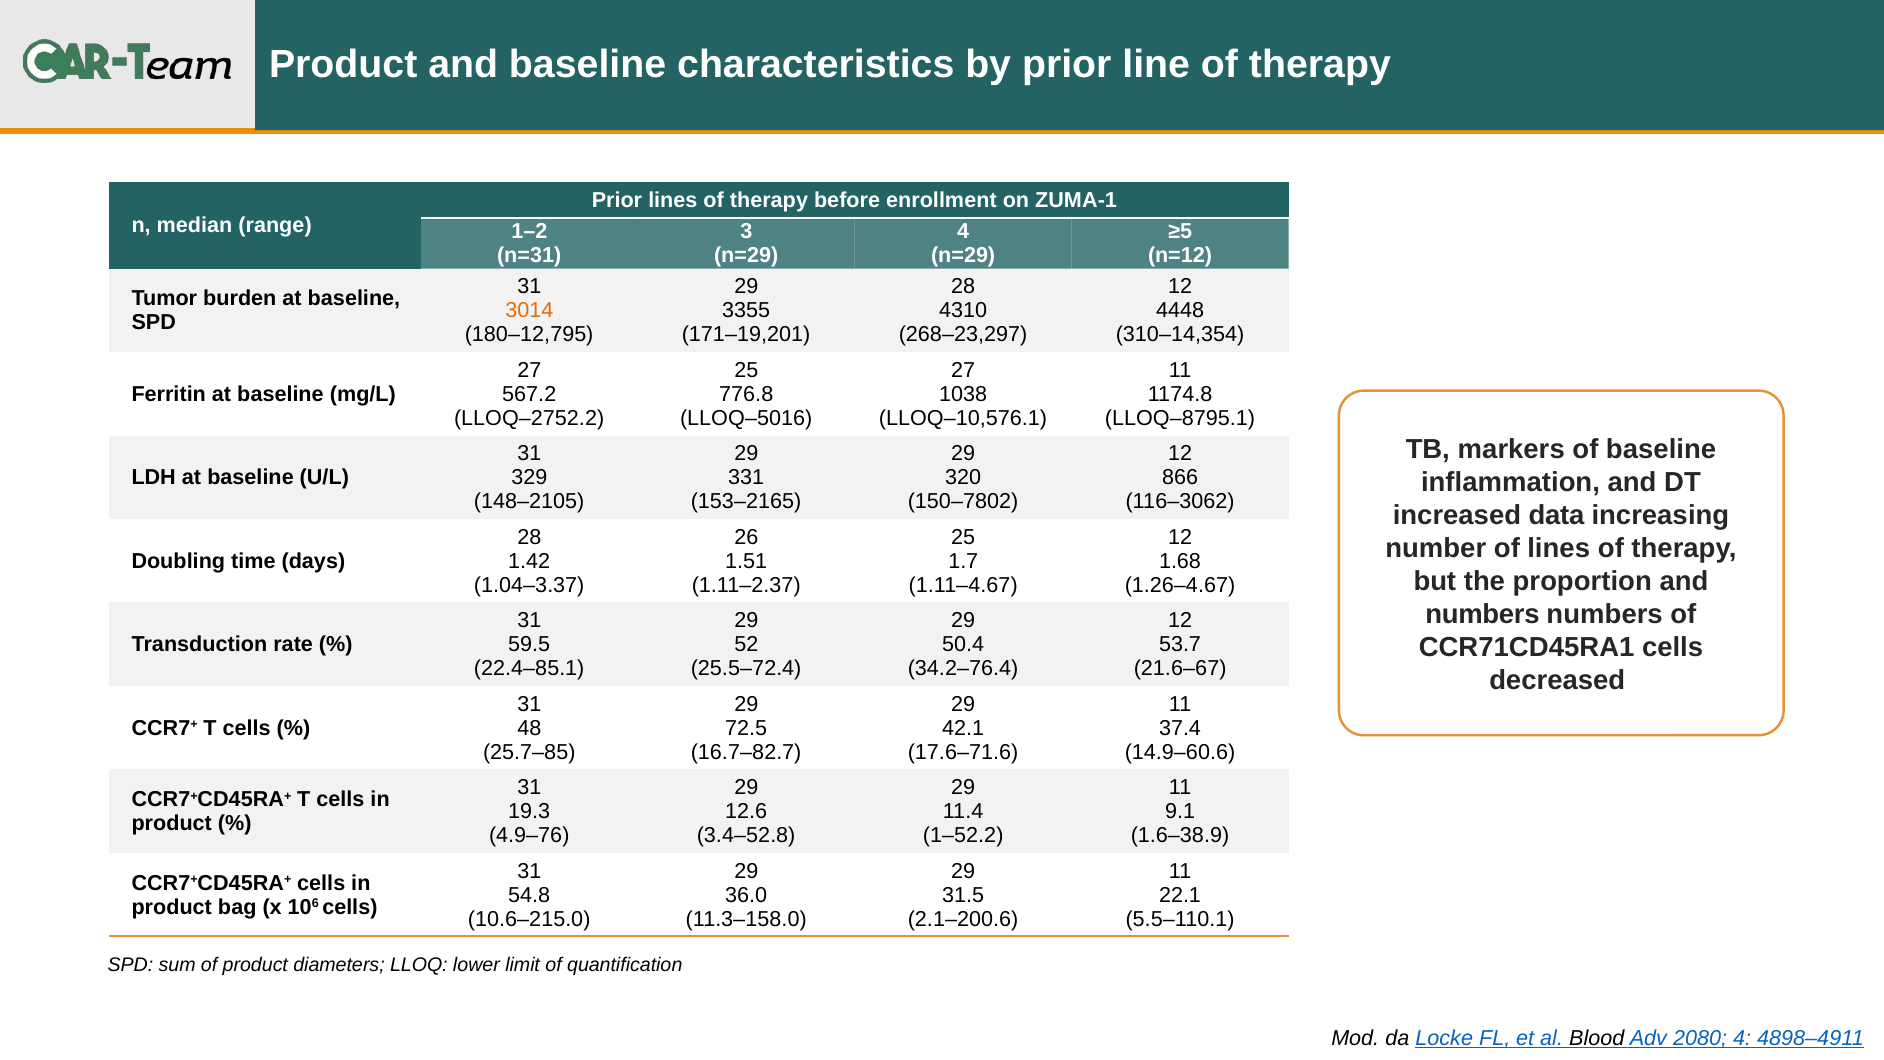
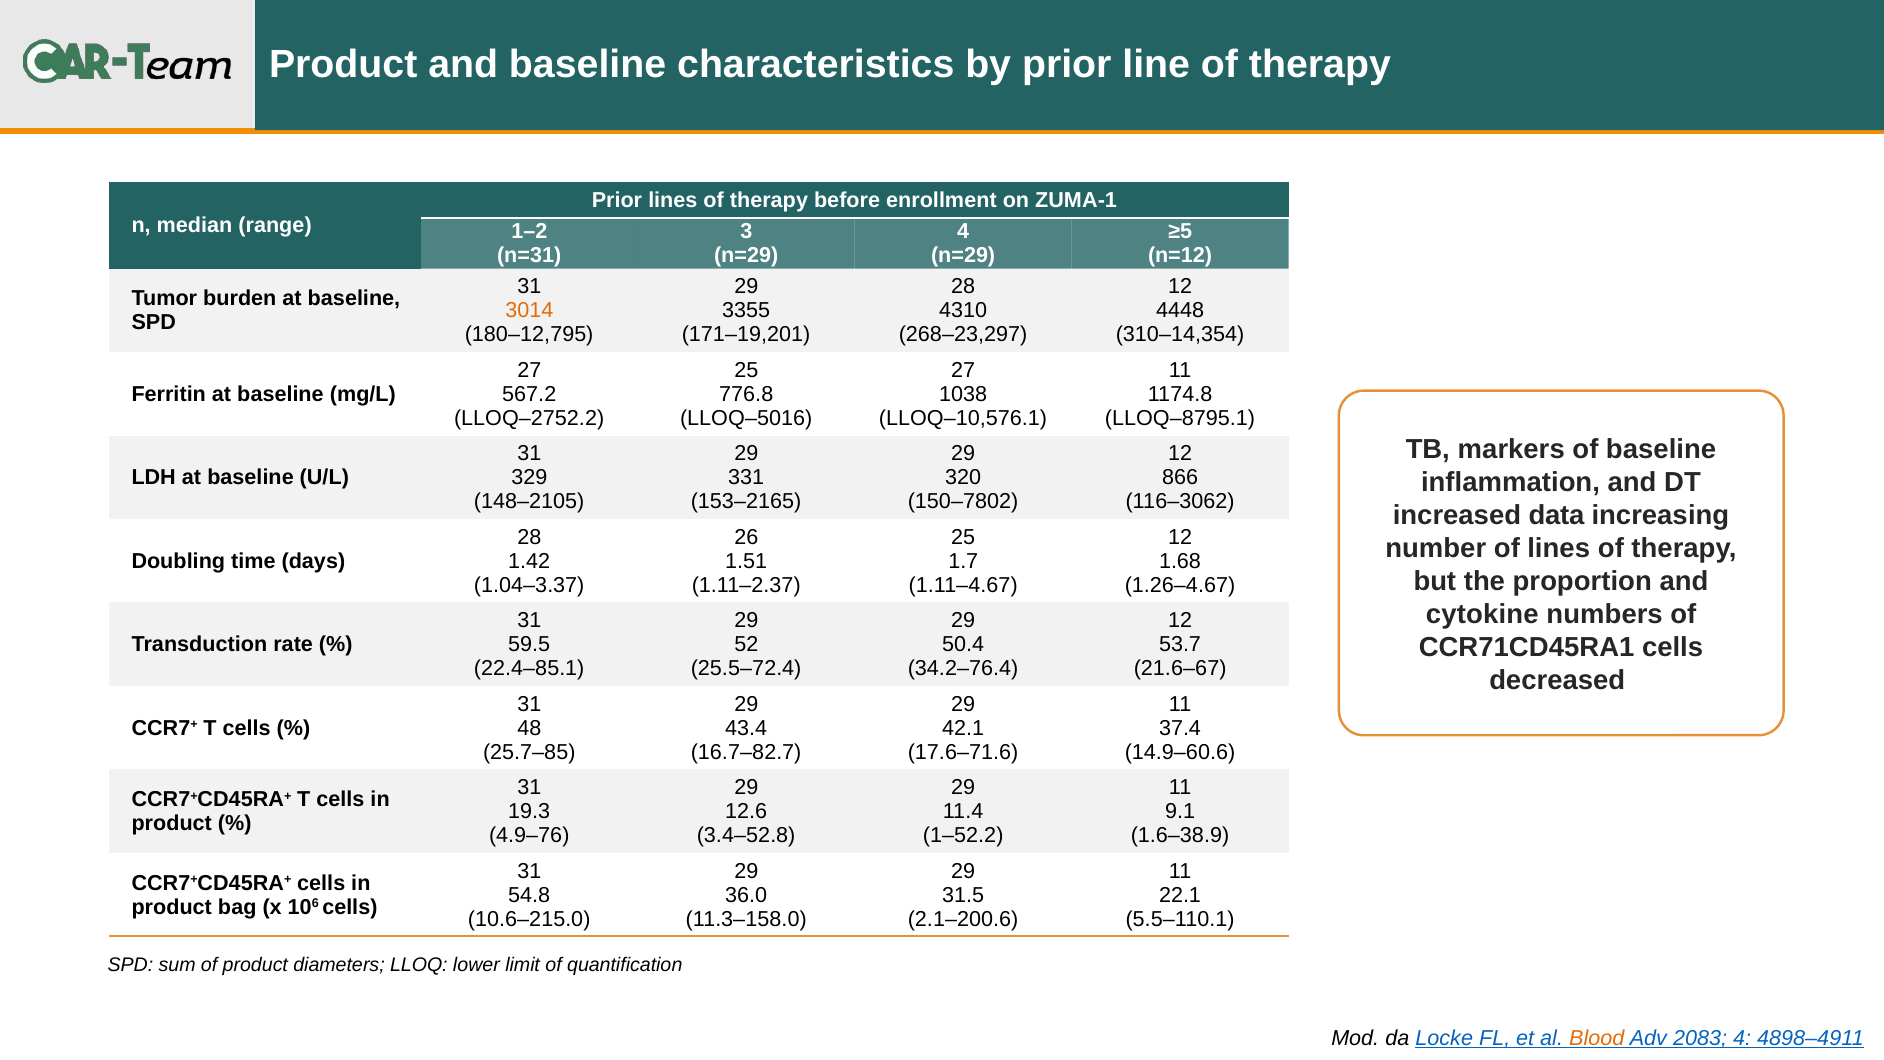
numbers at (1482, 614): numbers -> cytokine
72.5: 72.5 -> 43.4
Blood colour: black -> orange
2080: 2080 -> 2083
